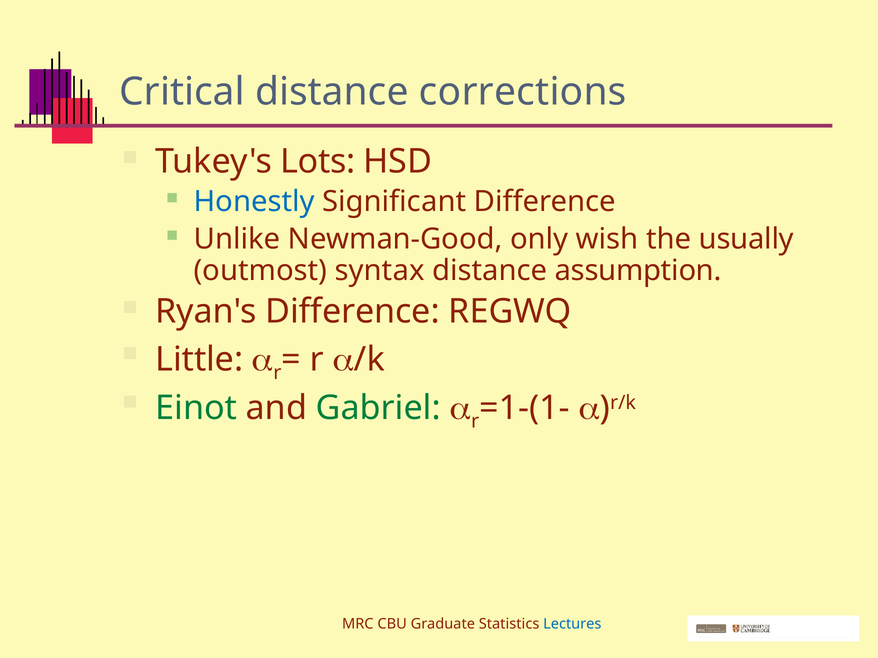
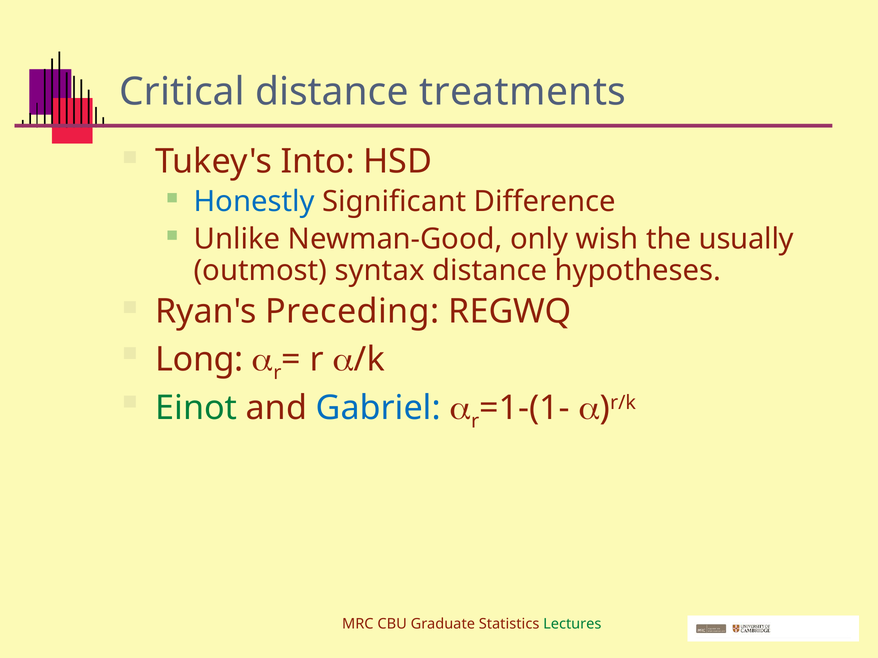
corrections: corrections -> treatments
Lots: Lots -> Into
assumption: assumption -> hypotheses
Ryan's Difference: Difference -> Preceding
Little: Little -> Long
Gabriel colour: green -> blue
Lectures colour: blue -> green
